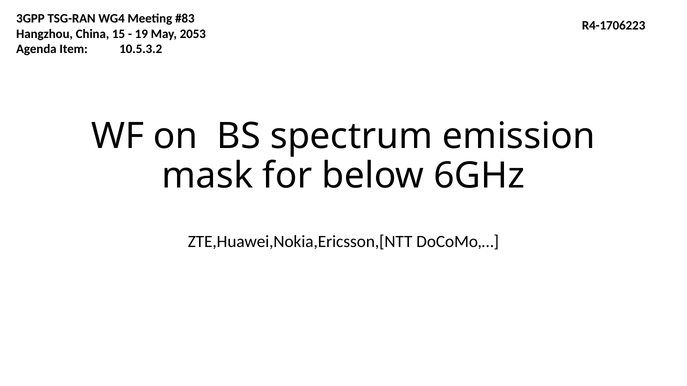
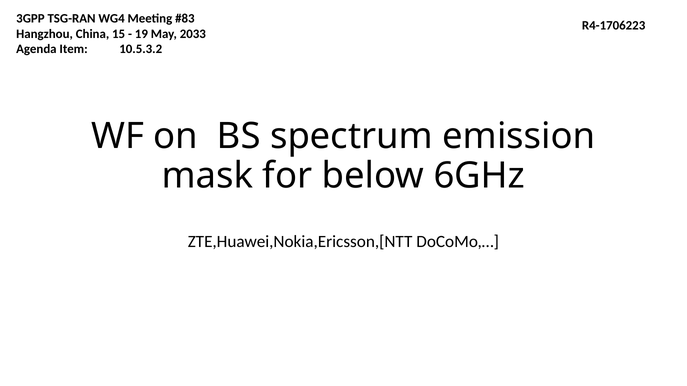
2053: 2053 -> 2033
